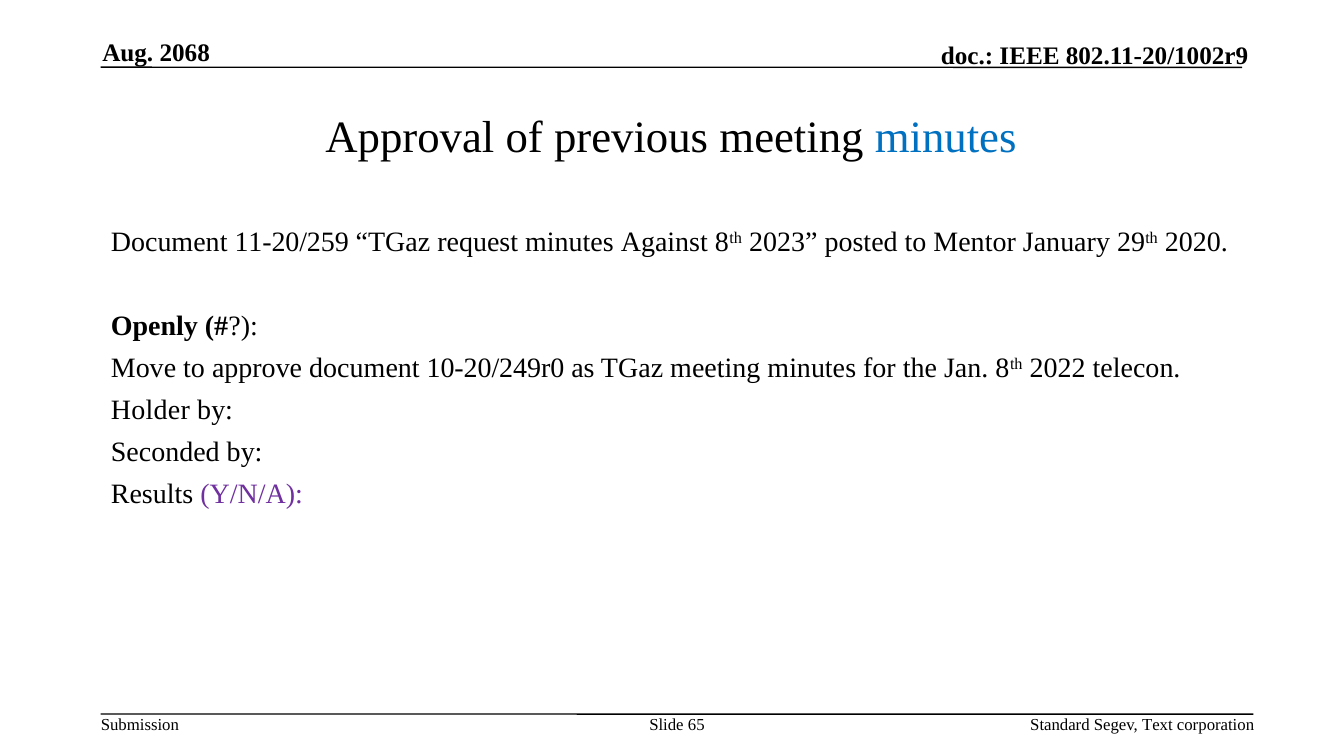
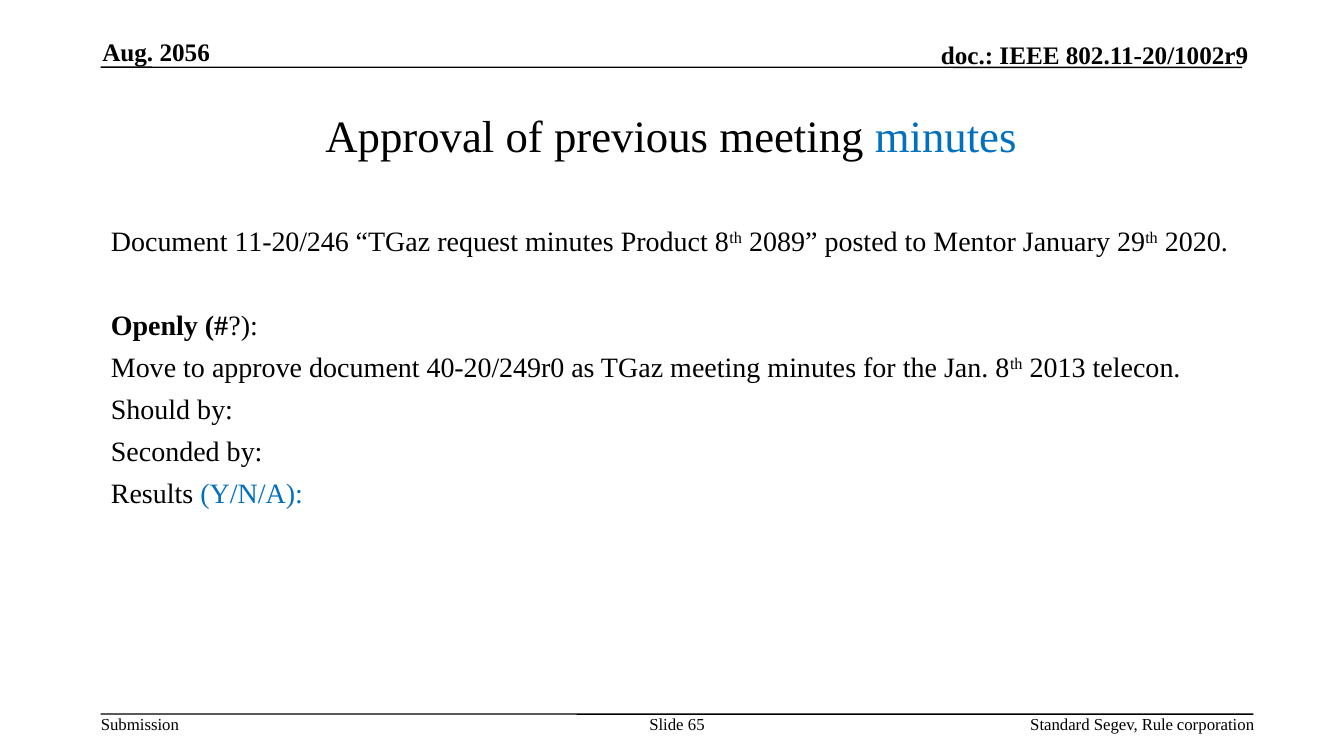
2068: 2068 -> 2056
11-20/259: 11-20/259 -> 11-20/246
Against: Against -> Product
2023: 2023 -> 2089
10-20/249r0: 10-20/249r0 -> 40-20/249r0
2022: 2022 -> 2013
Holder: Holder -> Should
Y/N/A colour: purple -> blue
Text: Text -> Rule
